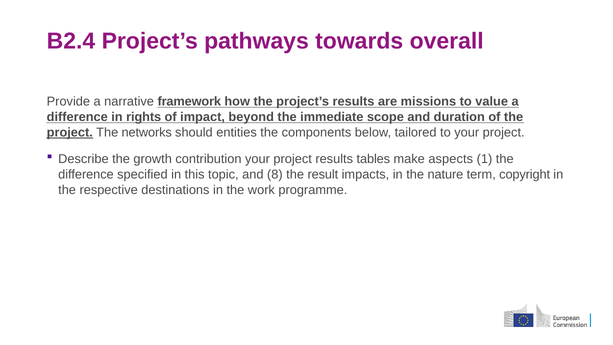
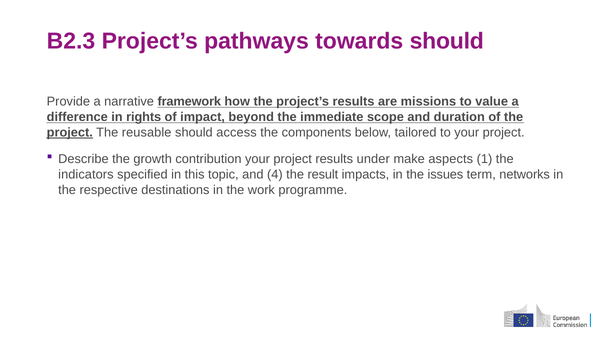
B2.4: B2.4 -> B2.3
towards overall: overall -> should
networks: networks -> reusable
entities: entities -> access
tables: tables -> under
difference at (86, 174): difference -> indicators
8: 8 -> 4
nature: nature -> issues
copyright: copyright -> networks
